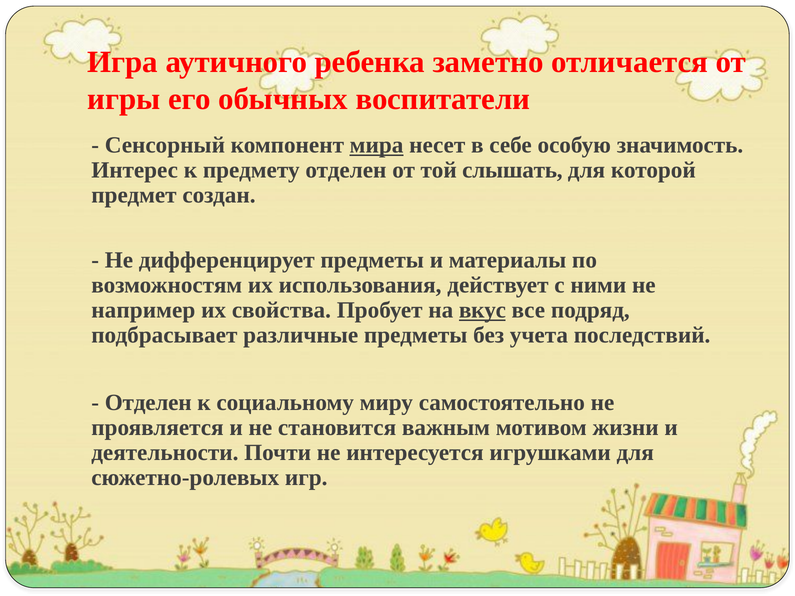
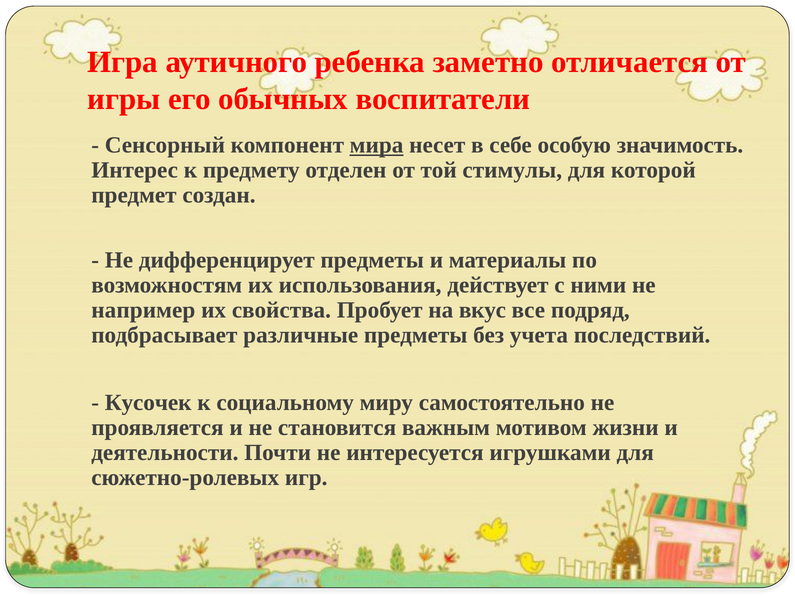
слышать: слышать -> стимулы
вкус underline: present -> none
Отделен at (148, 403): Отделен -> Кусочек
